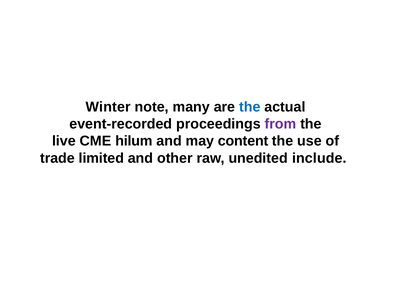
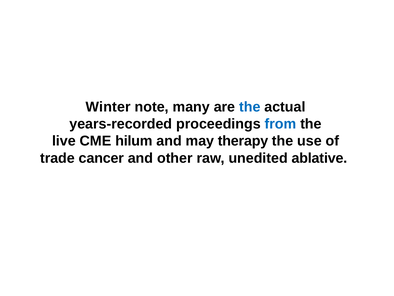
event-recorded: event-recorded -> years-recorded
from colour: purple -> blue
content: content -> therapy
limited: limited -> cancer
include: include -> ablative
